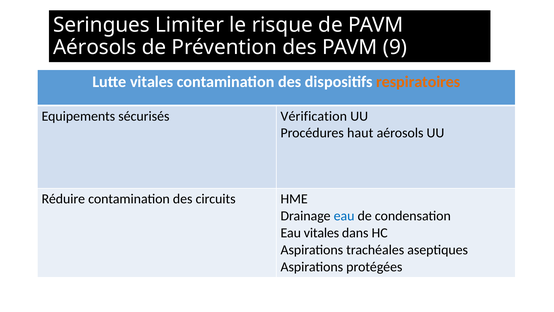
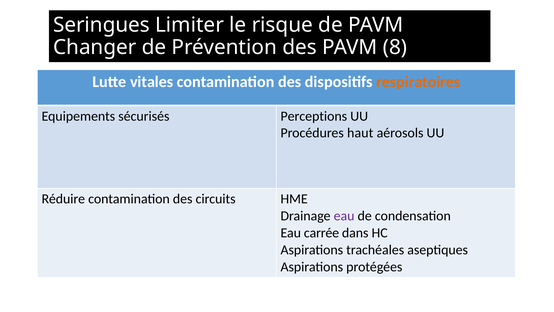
Aérosols at (95, 47): Aérosols -> Changer
9: 9 -> 8
Vérification: Vérification -> Perceptions
eau at (344, 216) colour: blue -> purple
Eau vitales: vitales -> carrée
